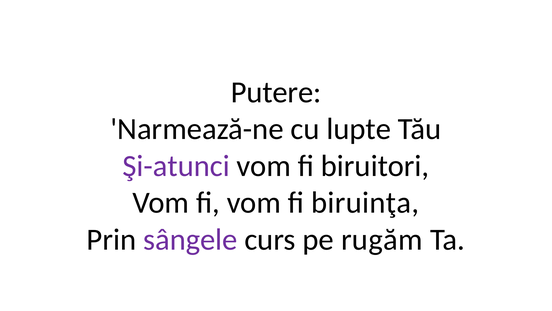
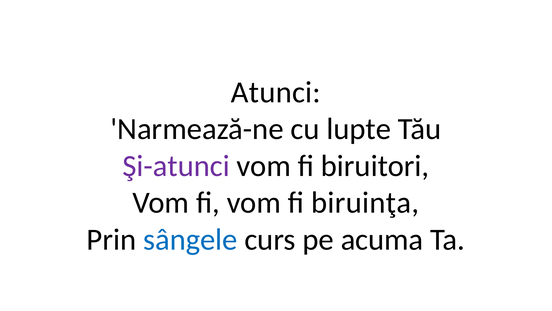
Putere: Putere -> Atunci
sângele colour: purple -> blue
rugăm: rugăm -> acuma
